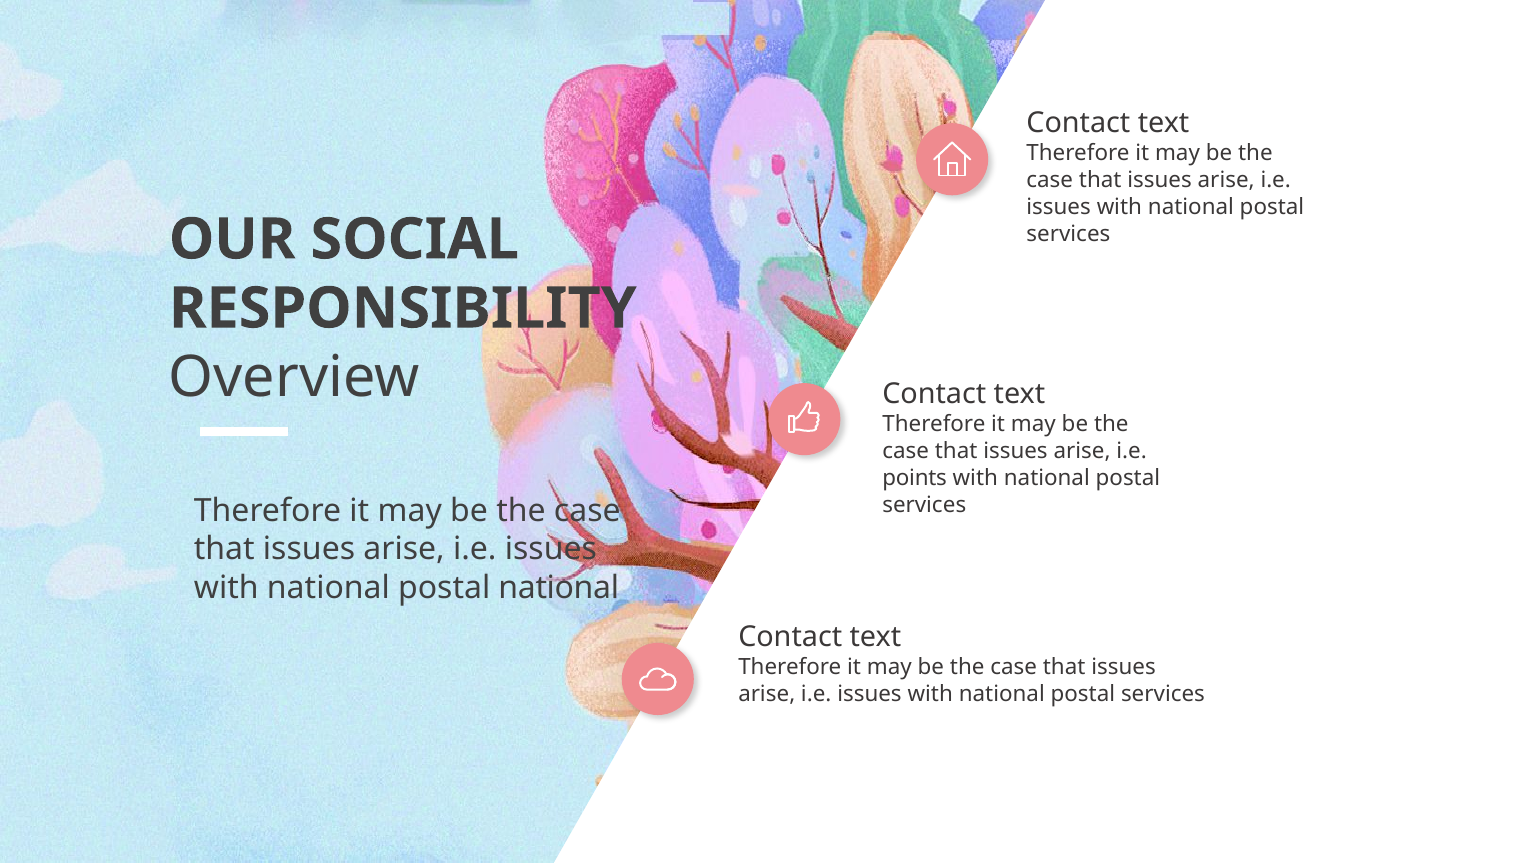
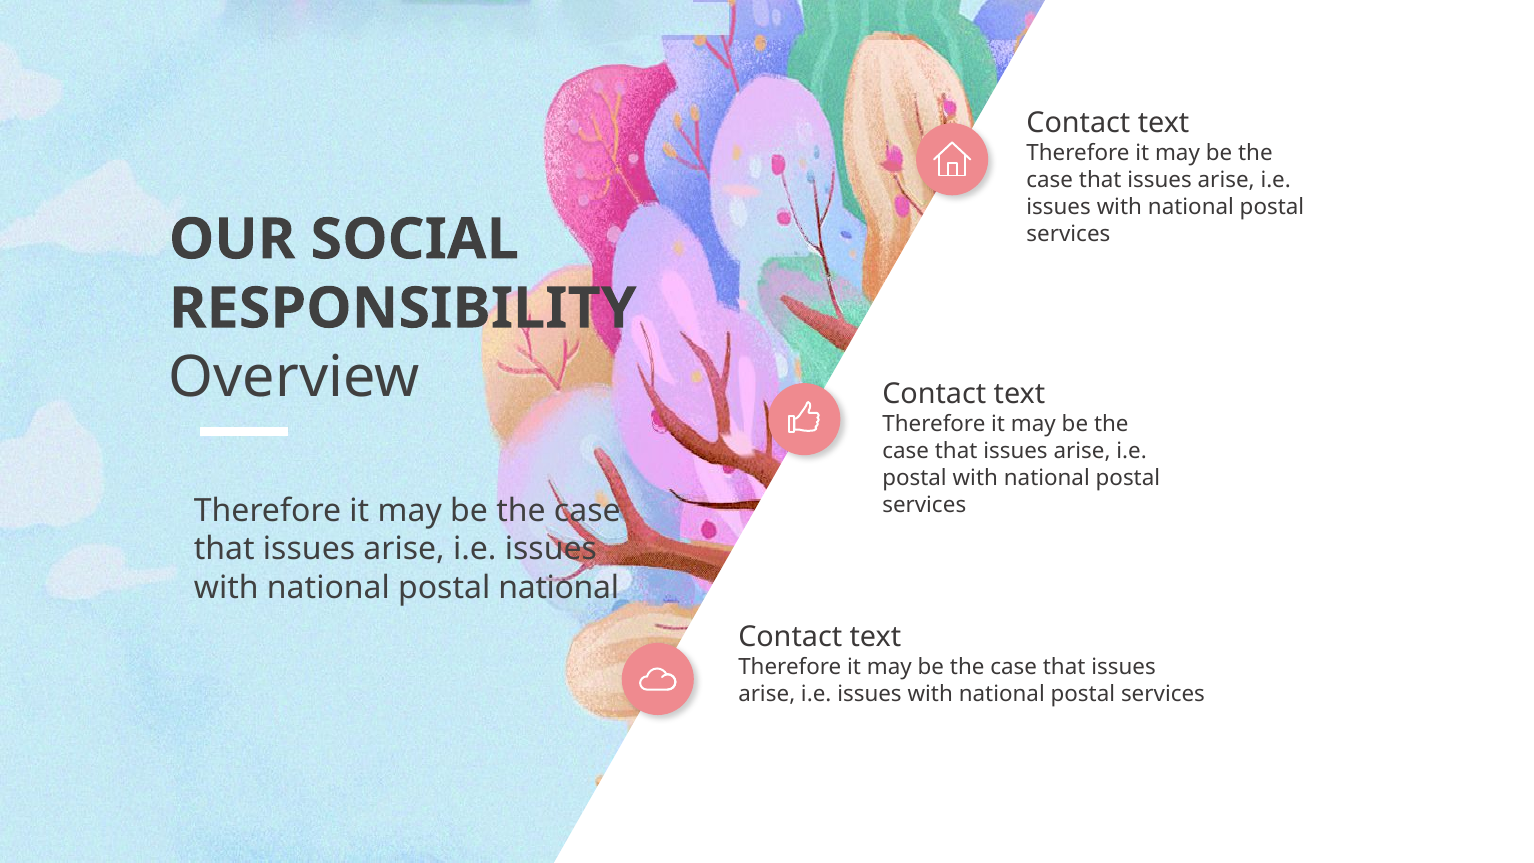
points at (915, 478): points -> postal
